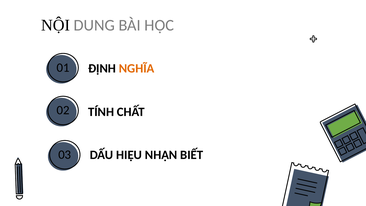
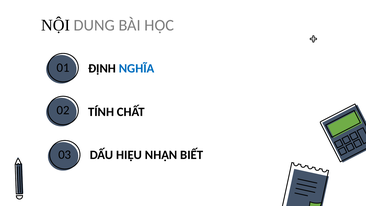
NGHĨA colour: orange -> blue
